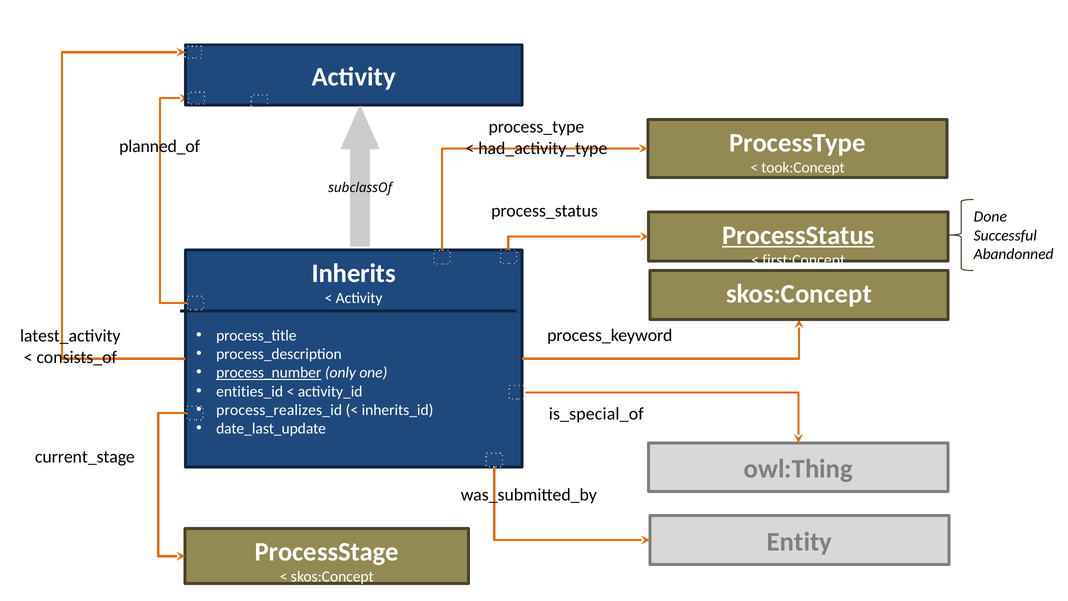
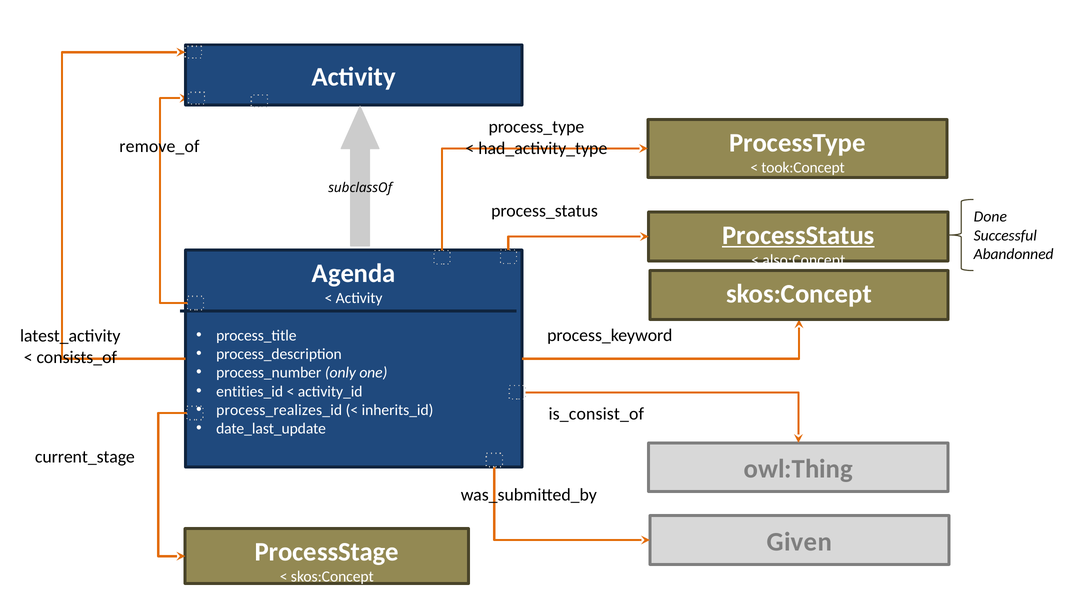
planned_of: planned_of -> remove_of
first:Concept: first:Concept -> also:Concept
Inherits: Inherits -> Agenda
process_number underline: present -> none
is_special_of: is_special_of -> is_consist_of
Entity: Entity -> Given
